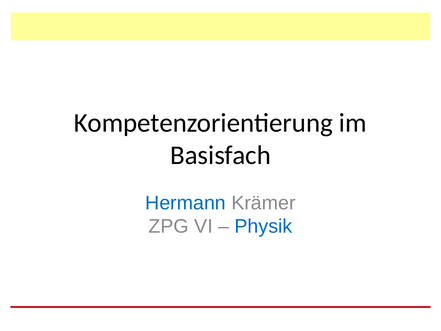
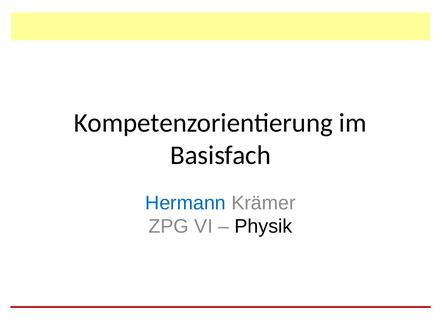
Physik colour: blue -> black
